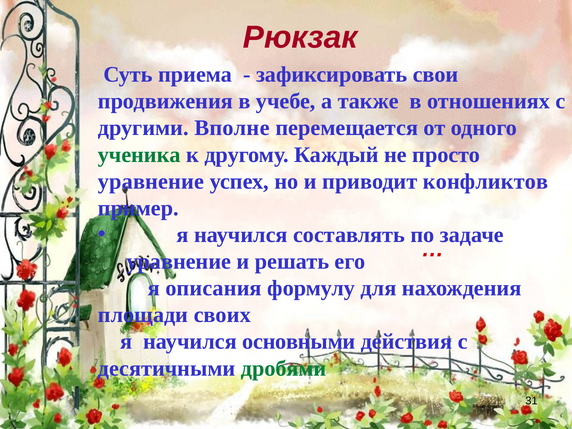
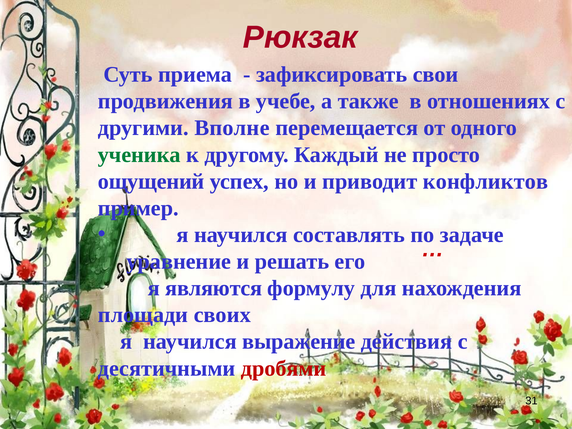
уравнение at (151, 181): уравнение -> ощущений
описания: описания -> являются
основными: основными -> выражение
дробями colour: green -> red
